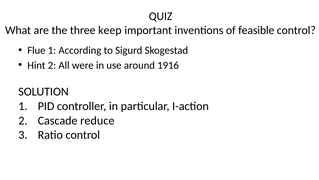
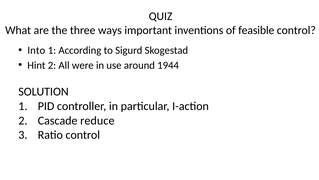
keep: keep -> ways
Flue: Flue -> Into
1916: 1916 -> 1944
